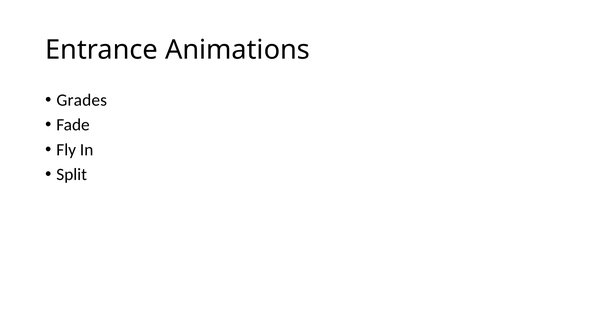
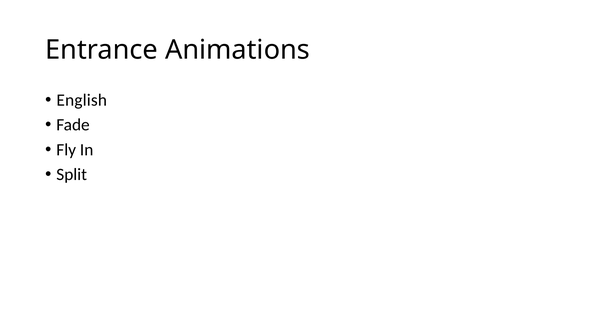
Grades: Grades -> English
